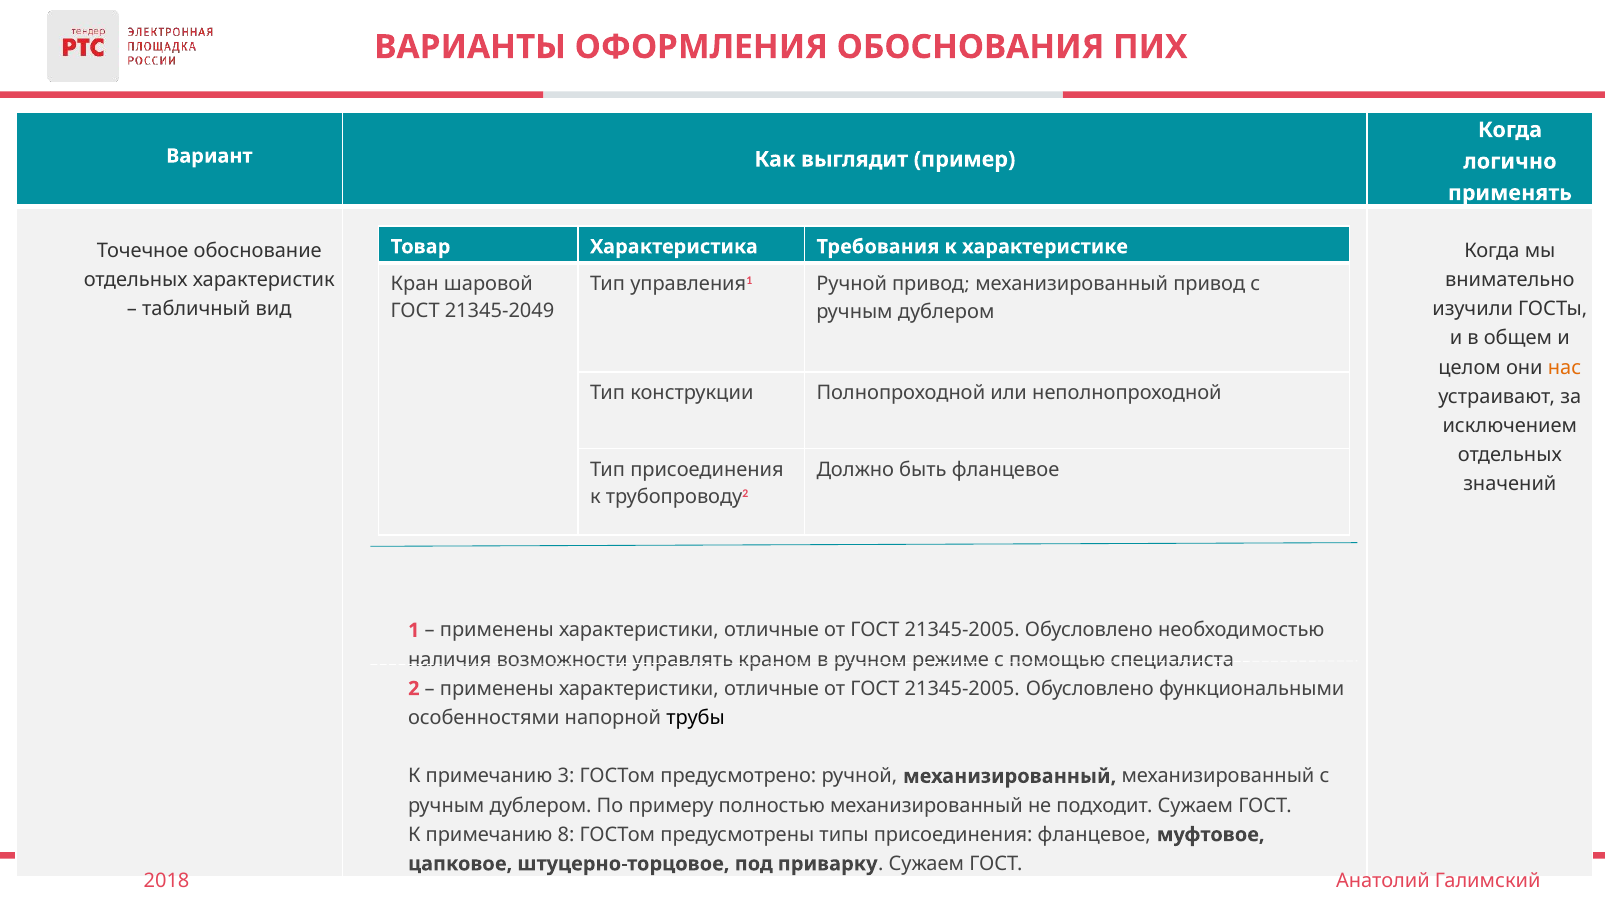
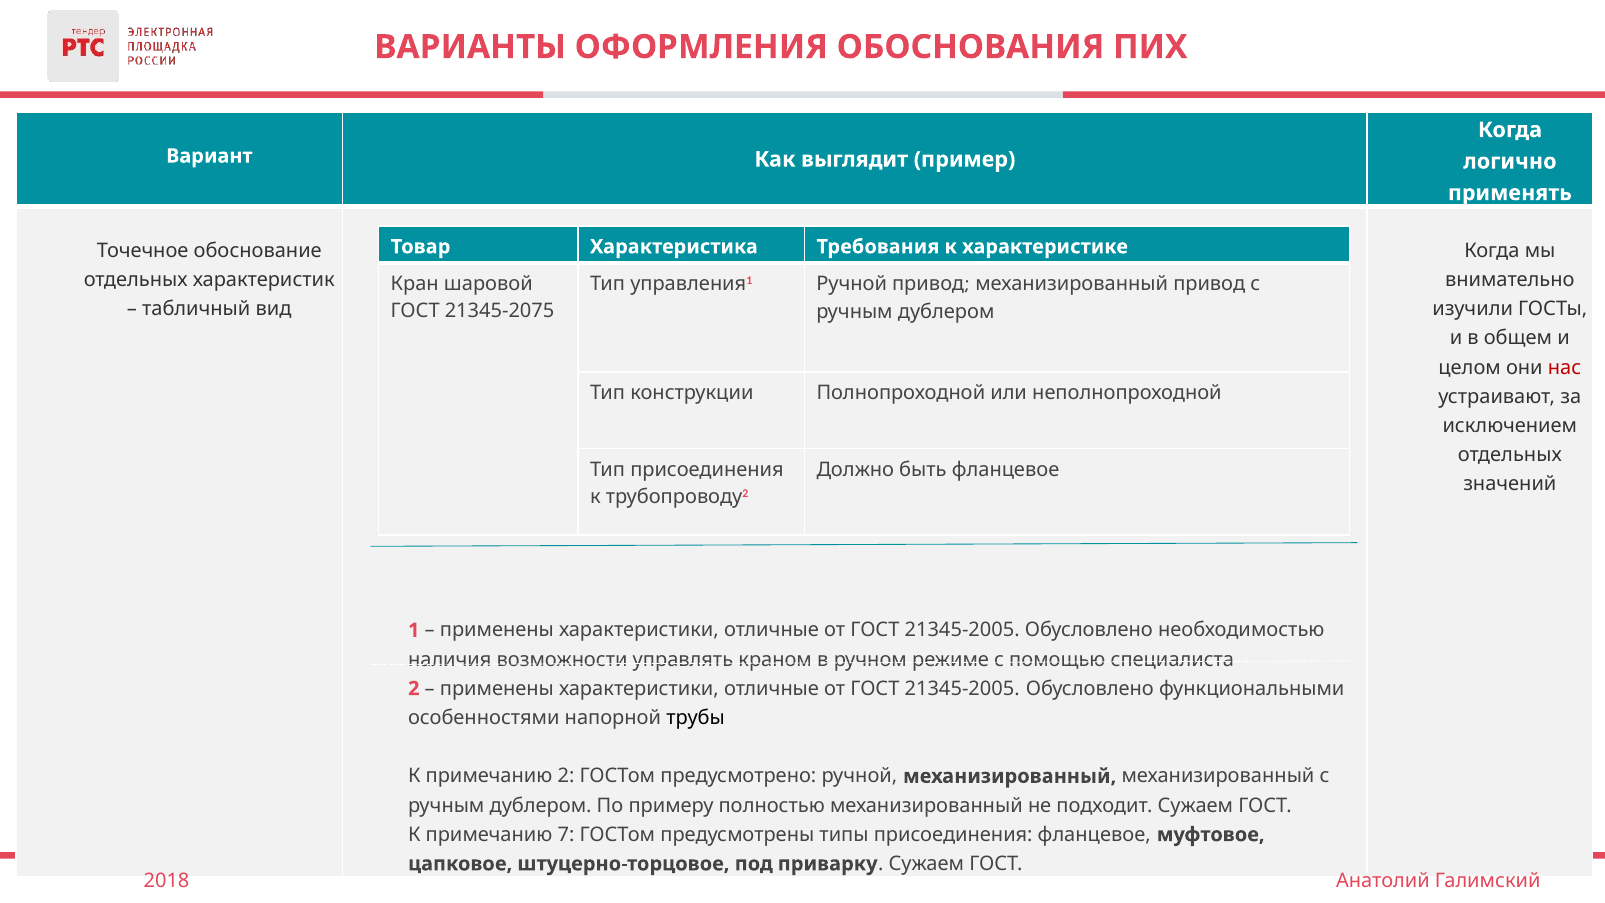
21345-2049: 21345-2049 -> 21345-2075
нас colour: orange -> red
примечанию 3: 3 -> 2
8: 8 -> 7
